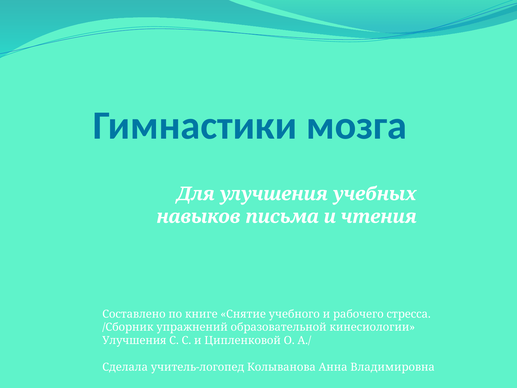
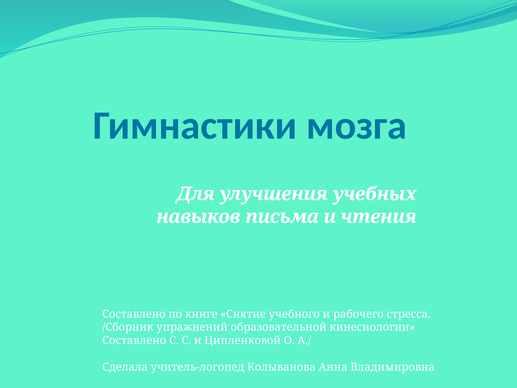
Улучшения at (134, 340): Улучшения -> Составлено
